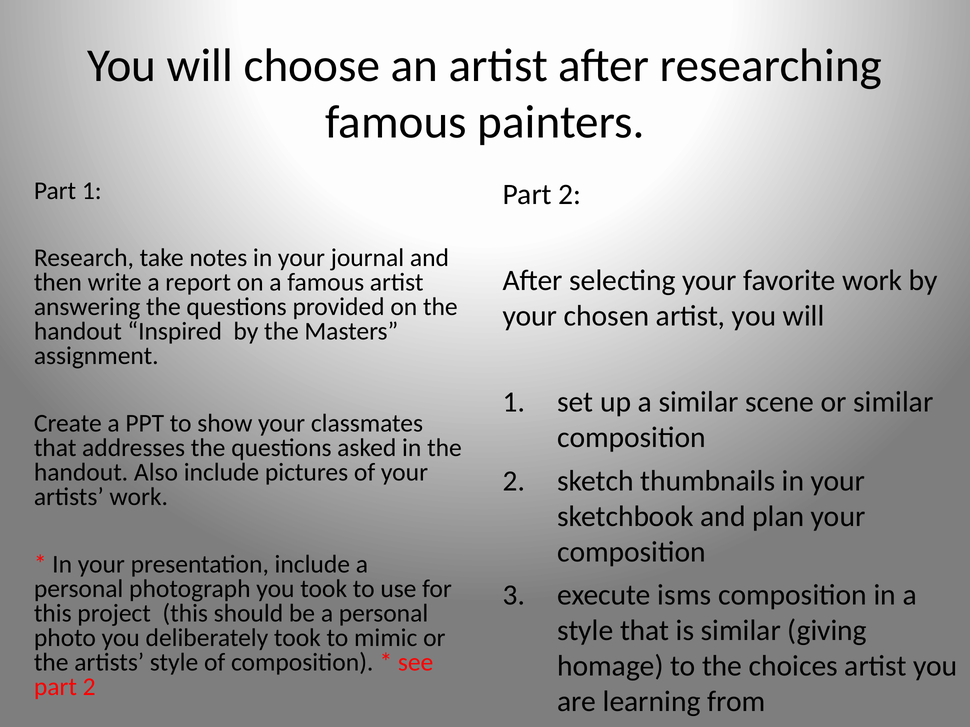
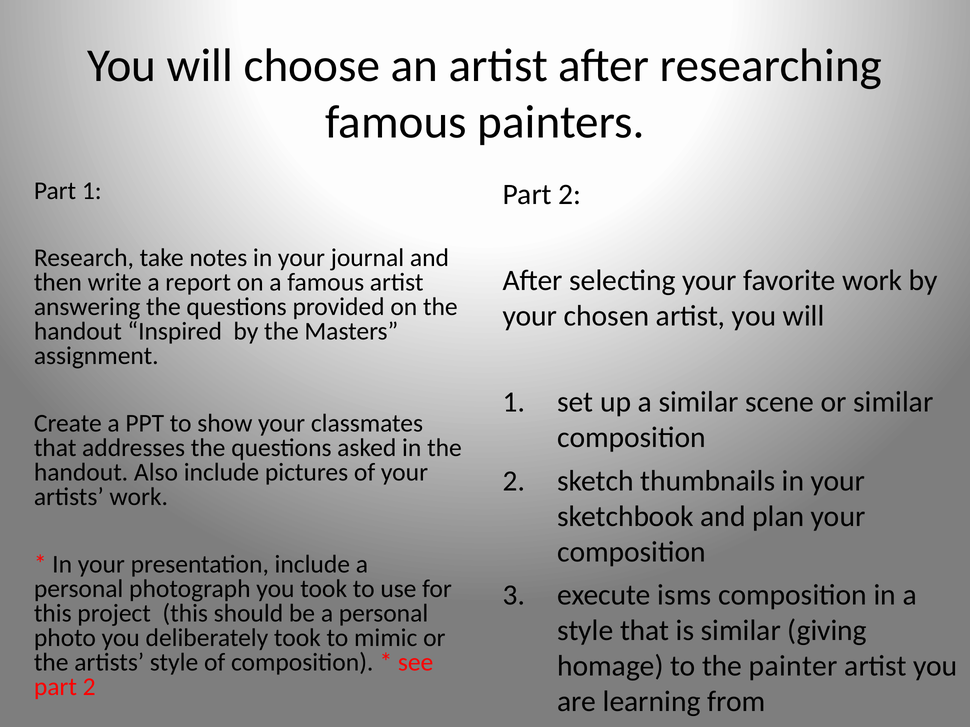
choices: choices -> painter
